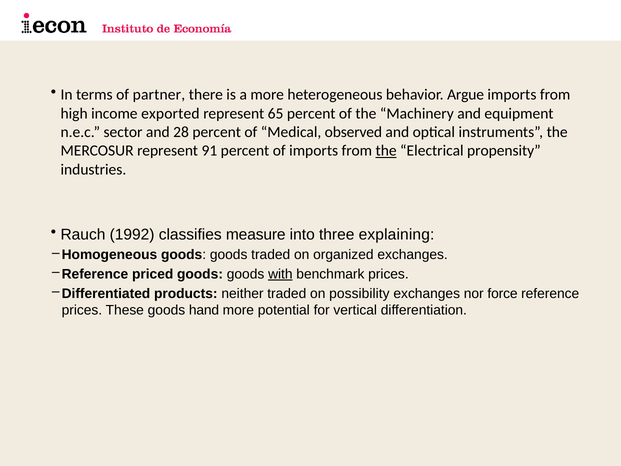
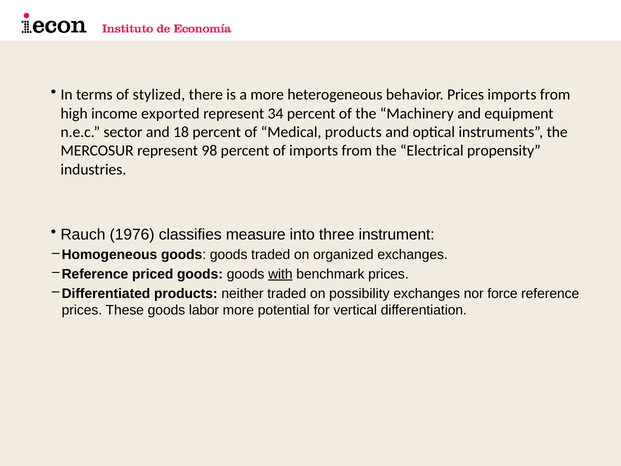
partner: partner -> stylized
behavior Argue: Argue -> Prices
65: 65 -> 34
28: 28 -> 18
Medical observed: observed -> products
91: 91 -> 98
the at (386, 151) underline: present -> none
1992: 1992 -> 1976
explaining: explaining -> instrument
hand: hand -> labor
